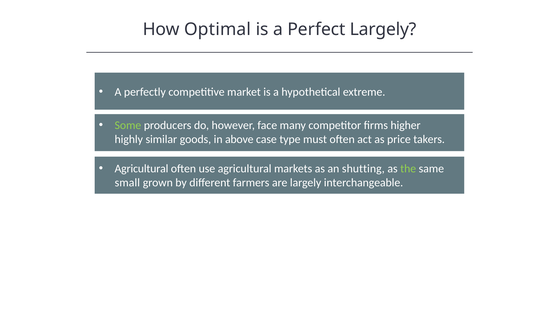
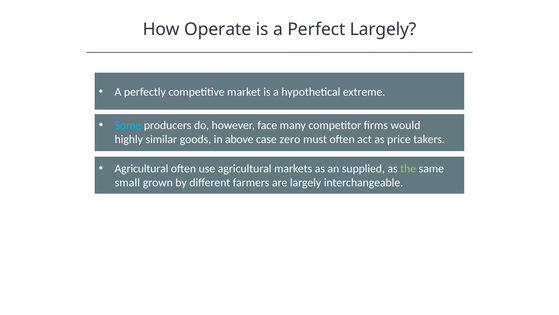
Optimal: Optimal -> Operate
Some colour: light green -> light blue
higher: higher -> would
type: type -> zero
shutting: shutting -> supplied
